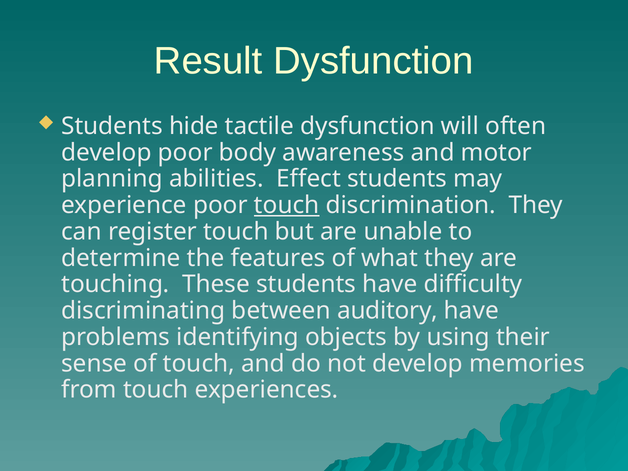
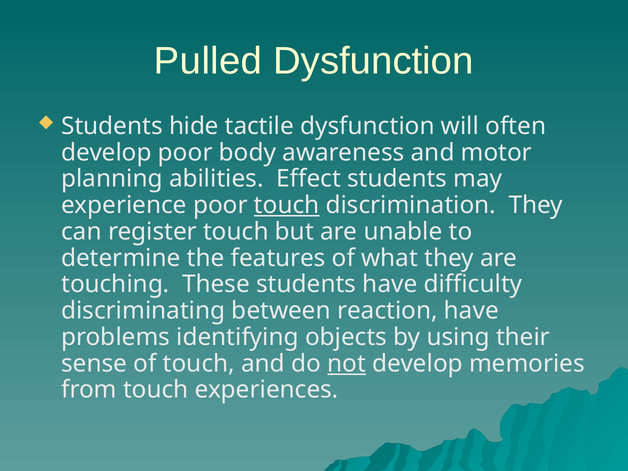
Result: Result -> Pulled
auditory: auditory -> reaction
not underline: none -> present
